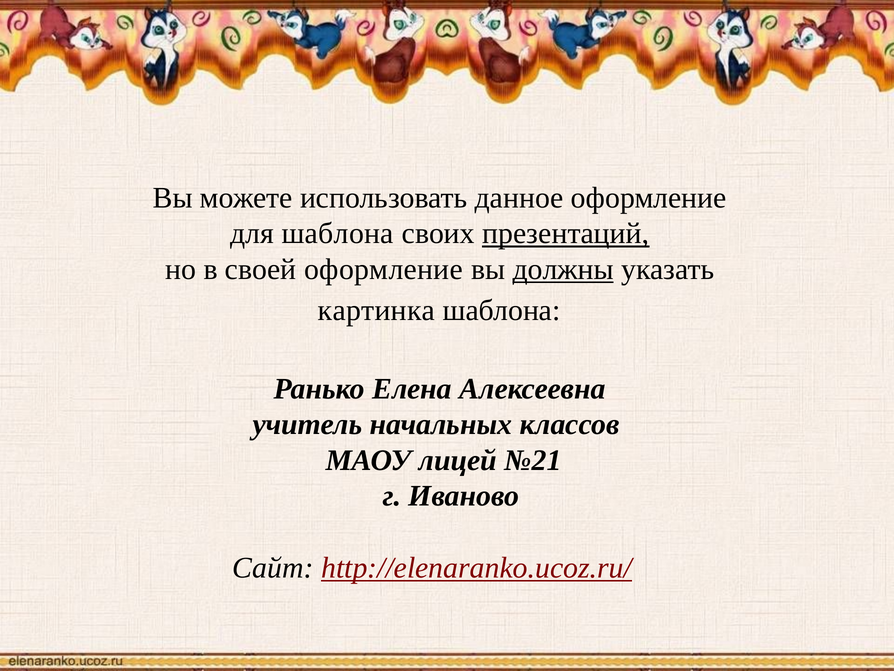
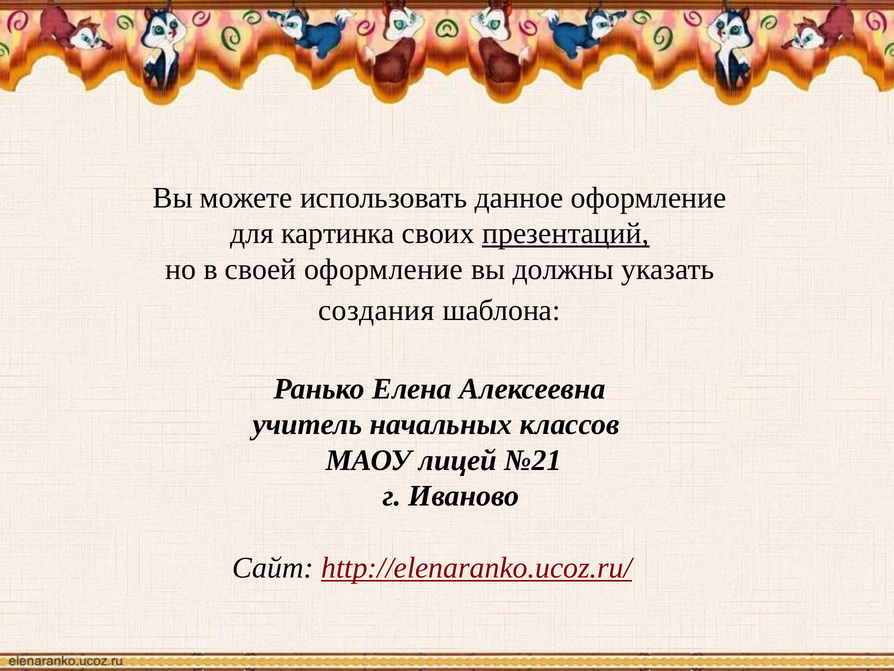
для шаблона: шаблона -> картинка
должны underline: present -> none
картинка: картинка -> создания
